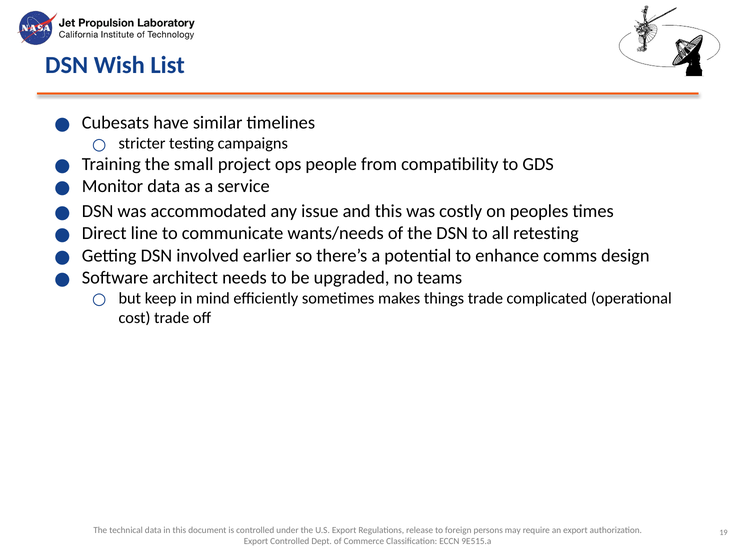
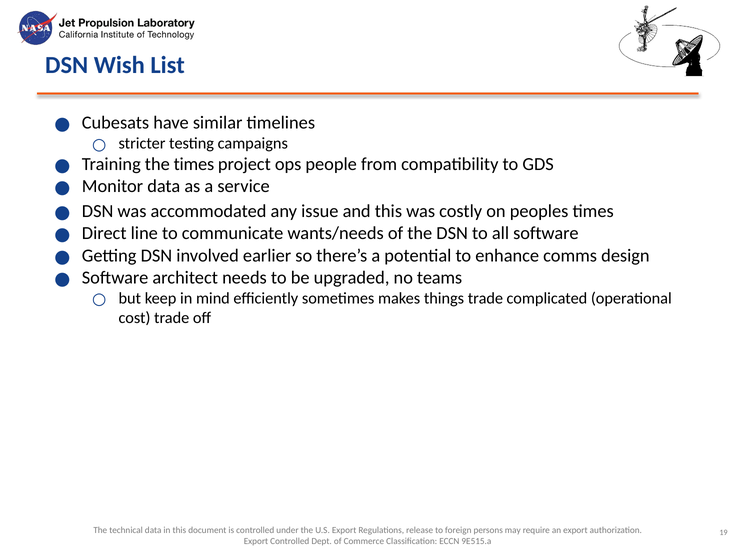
the small: small -> times
all retesting: retesting -> software
